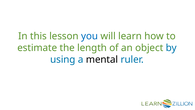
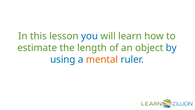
mental colour: black -> orange
